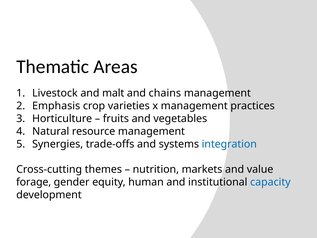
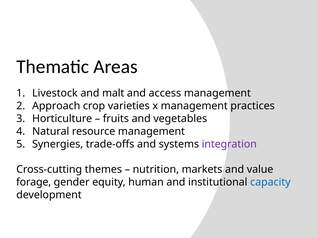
chains: chains -> access
Emphasis: Emphasis -> Approach
integration colour: blue -> purple
